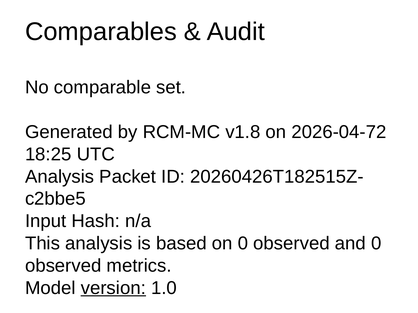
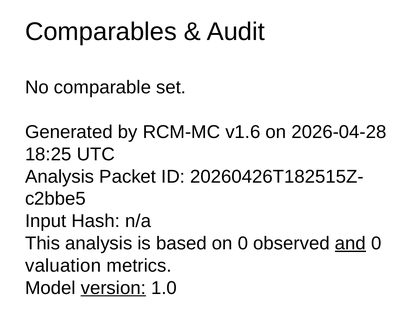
v1.8: v1.8 -> v1.6
2026-04-72: 2026-04-72 -> 2026-04-28
and underline: none -> present
observed at (63, 266): observed -> valuation
